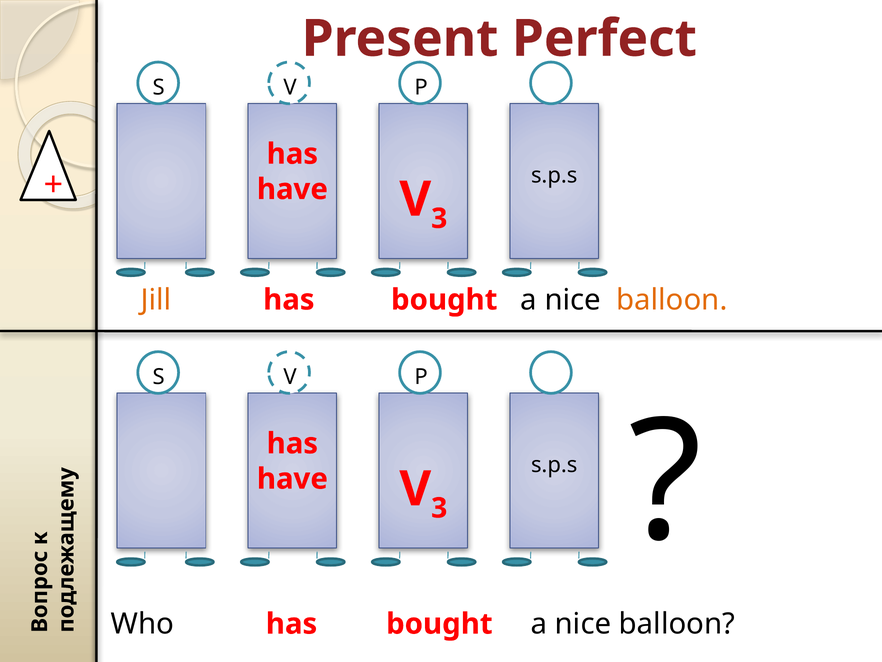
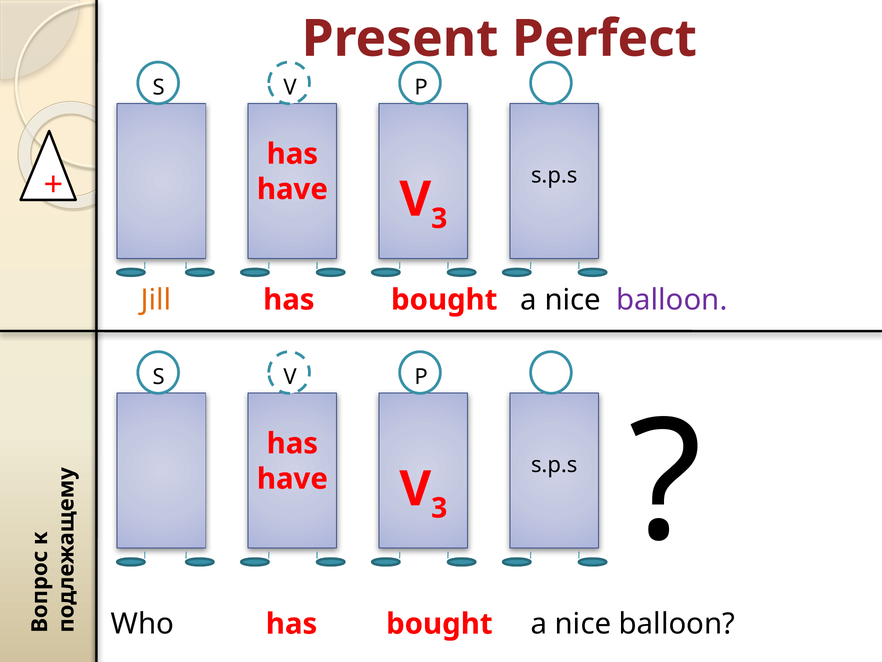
balloon at (672, 300) colour: orange -> purple
